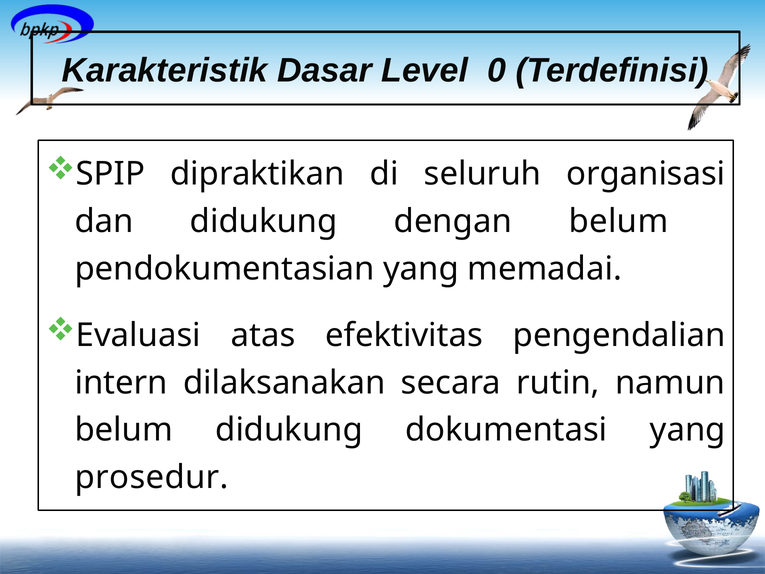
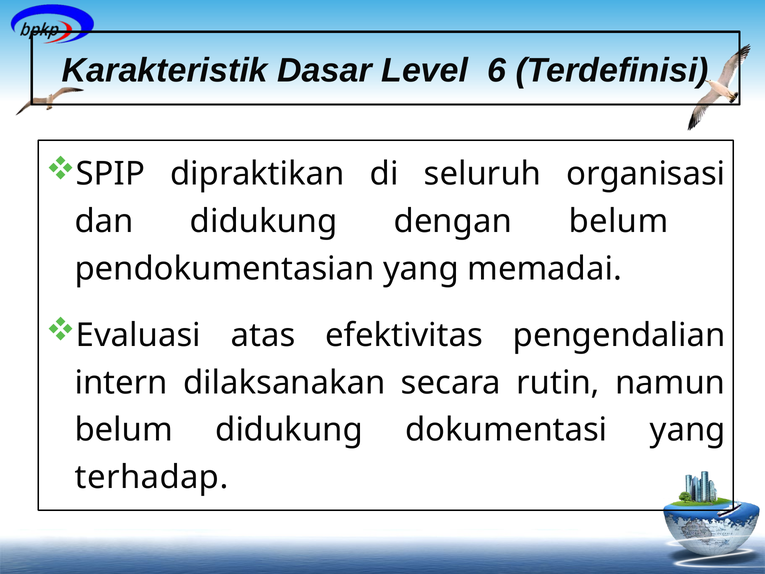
0: 0 -> 6
prosedur: prosedur -> terhadap
